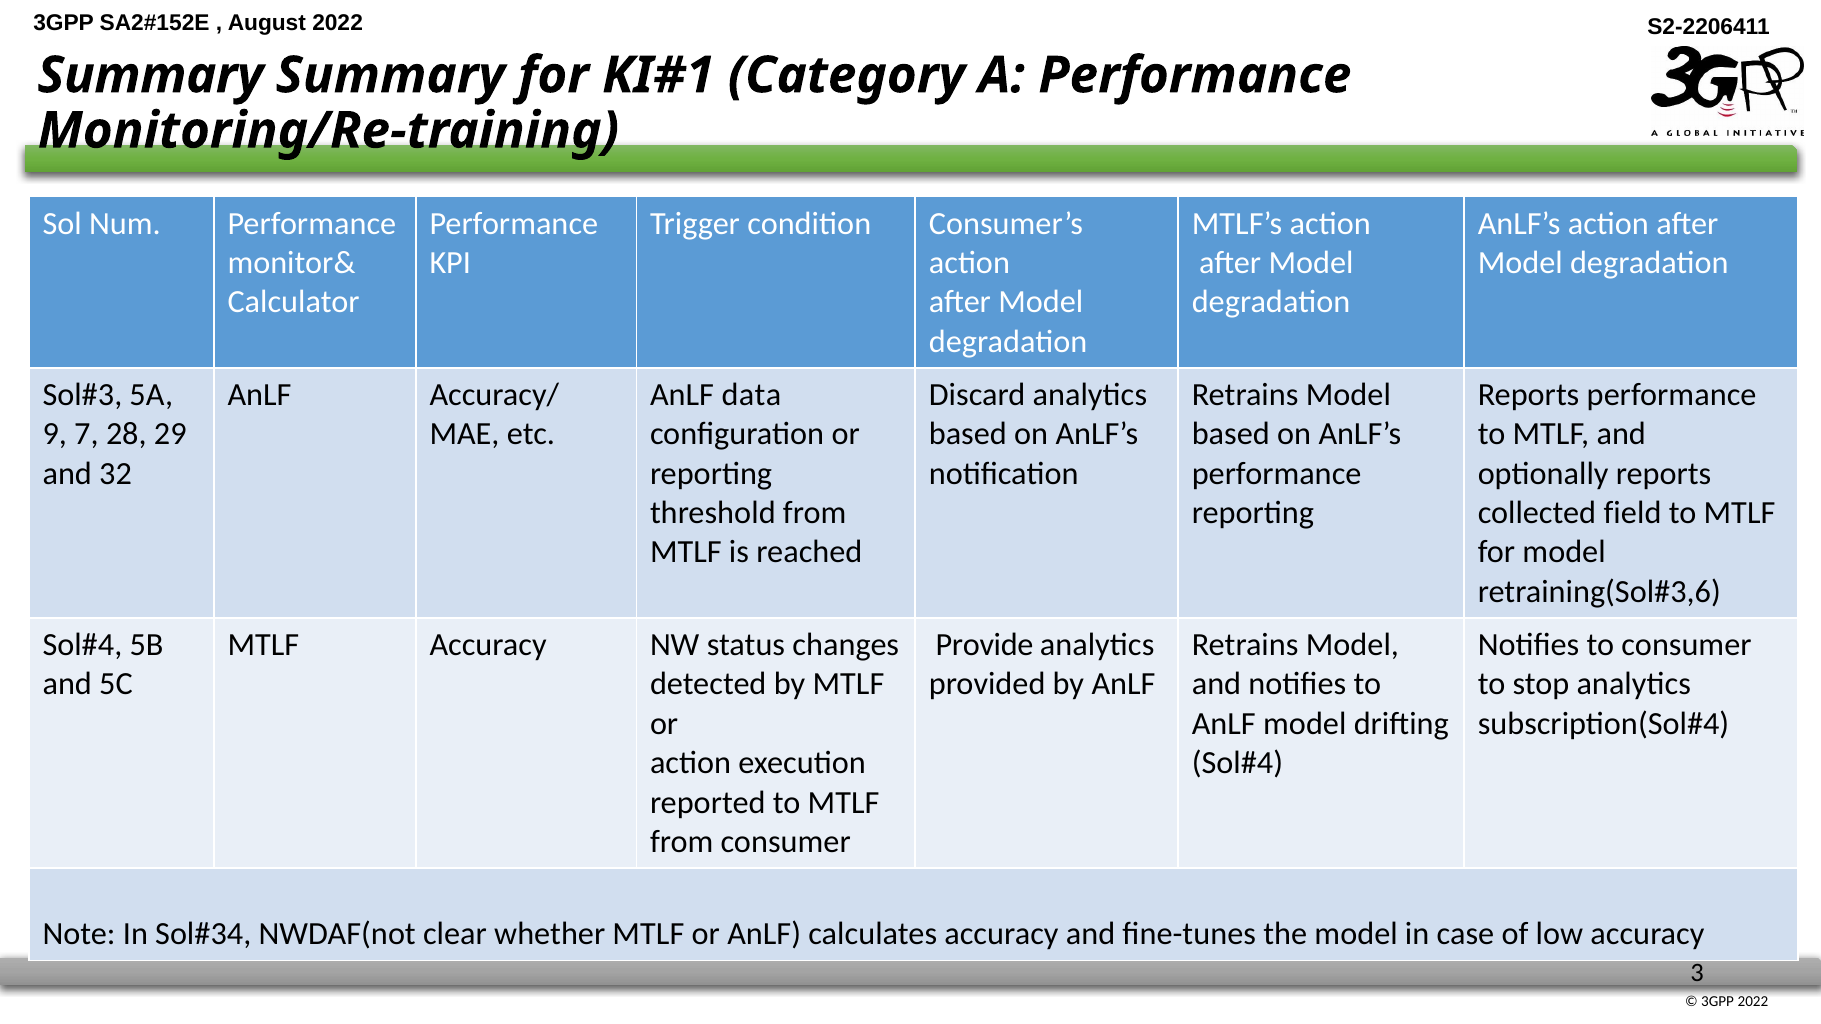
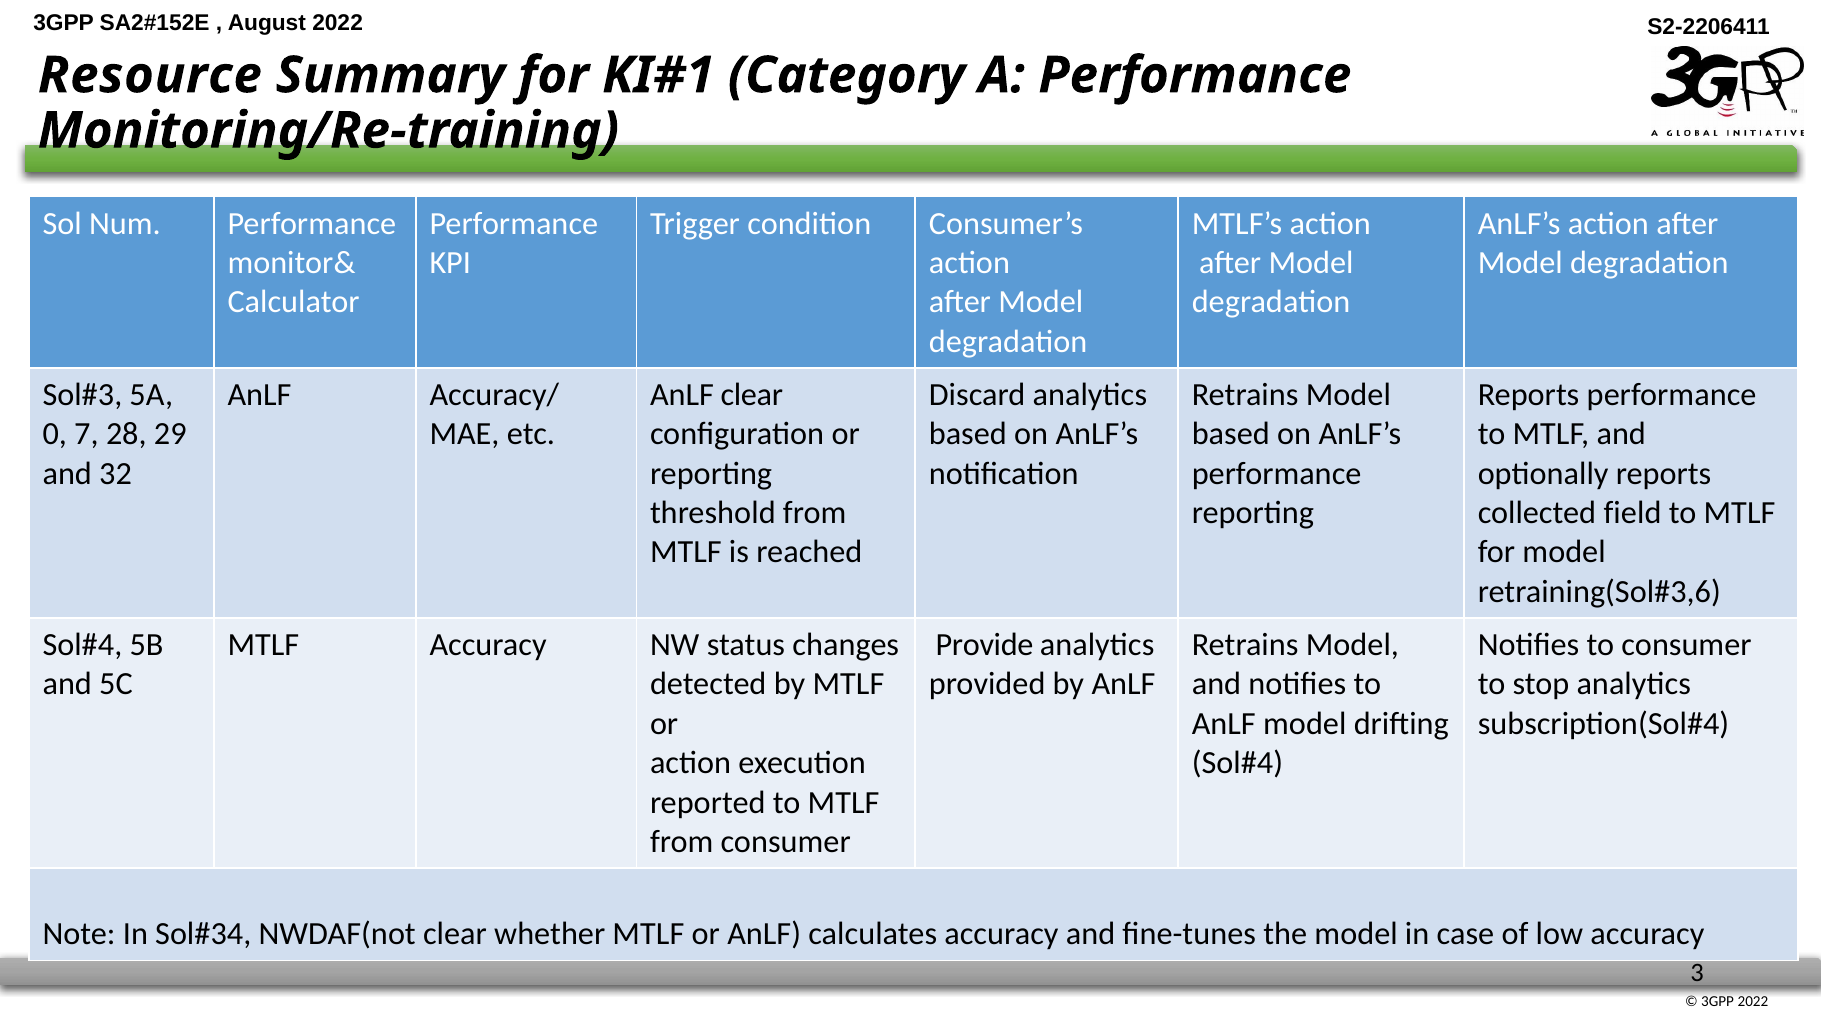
Summary at (150, 75): Summary -> Resource
AnLF data: data -> clear
9: 9 -> 0
